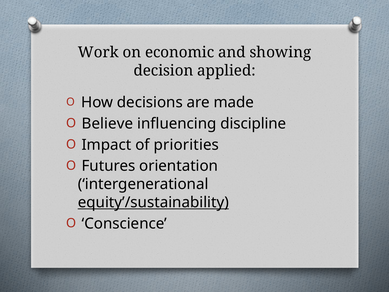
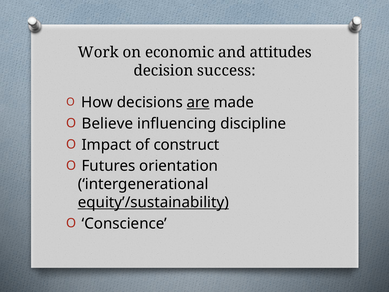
showing: showing -> attitudes
applied: applied -> success
are underline: none -> present
priorities: priorities -> construct
